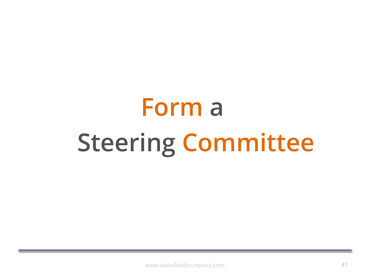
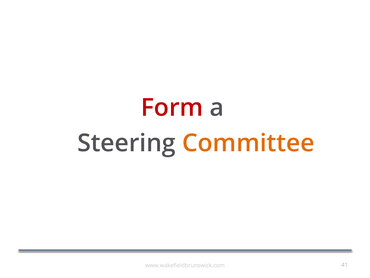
Form colour: orange -> red
